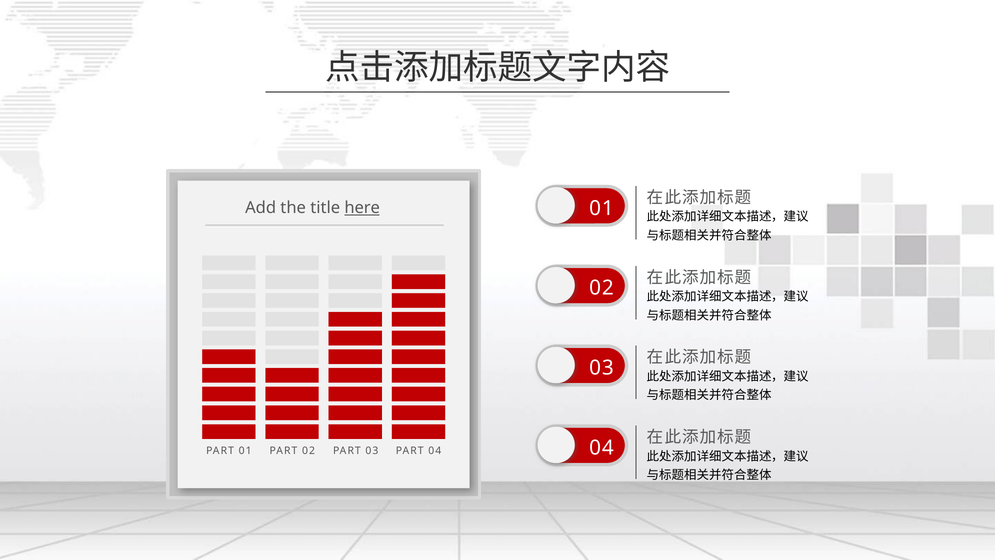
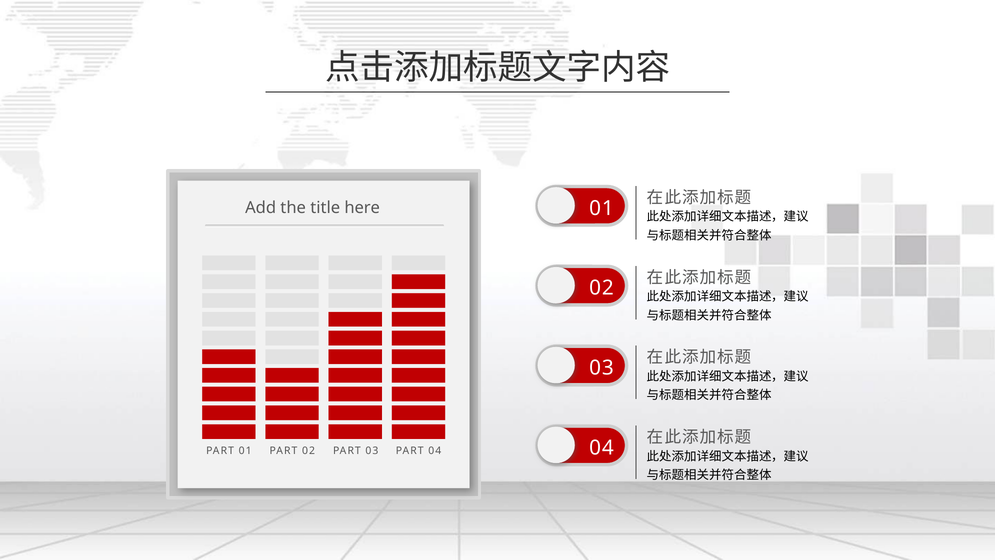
here underline: present -> none
